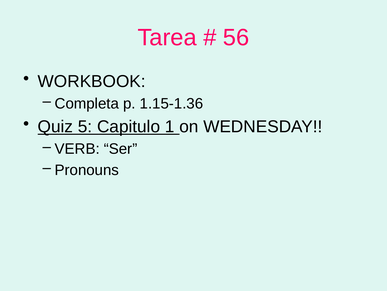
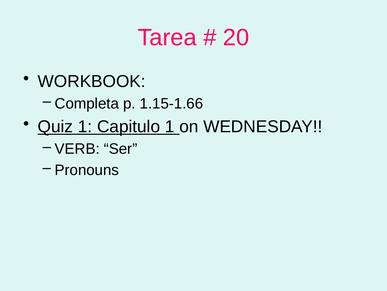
56: 56 -> 20
1.15-1.36: 1.15-1.36 -> 1.15-1.66
Quiz 5: 5 -> 1
